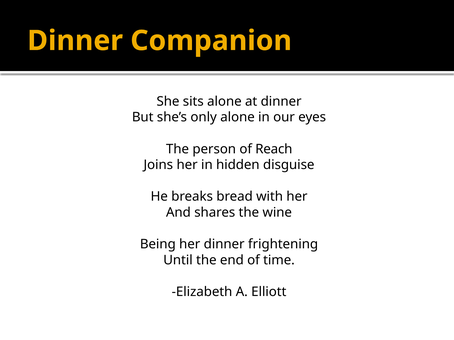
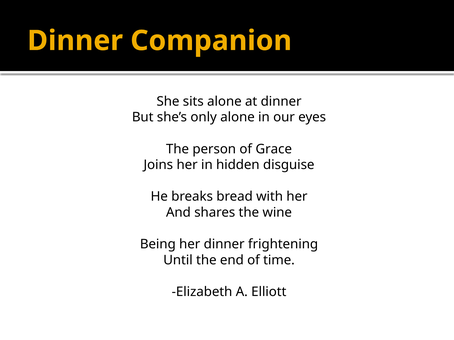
Reach: Reach -> Grace
